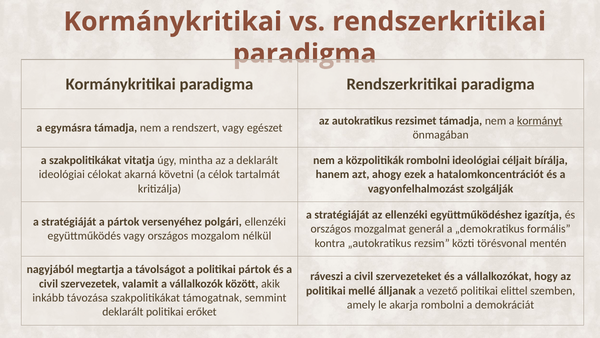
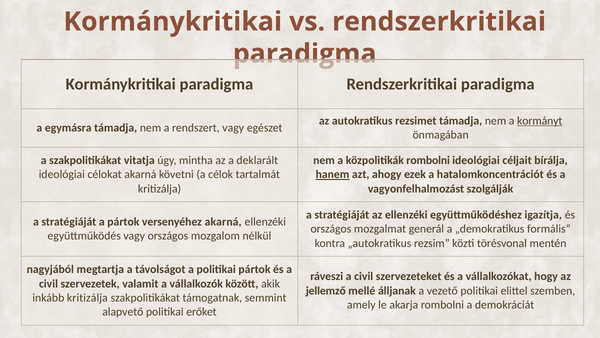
hanem underline: none -> present
versenyéhez polgári: polgári -> akarná
politikai at (326, 290): politikai -> jellemző
inkább távozása: távozása -> kritizálja
deklarált at (123, 312): deklarált -> alapvető
